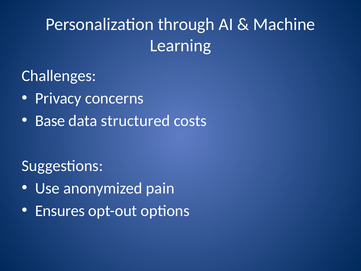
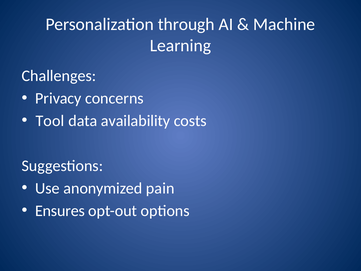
Base: Base -> Tool
structured: structured -> availability
